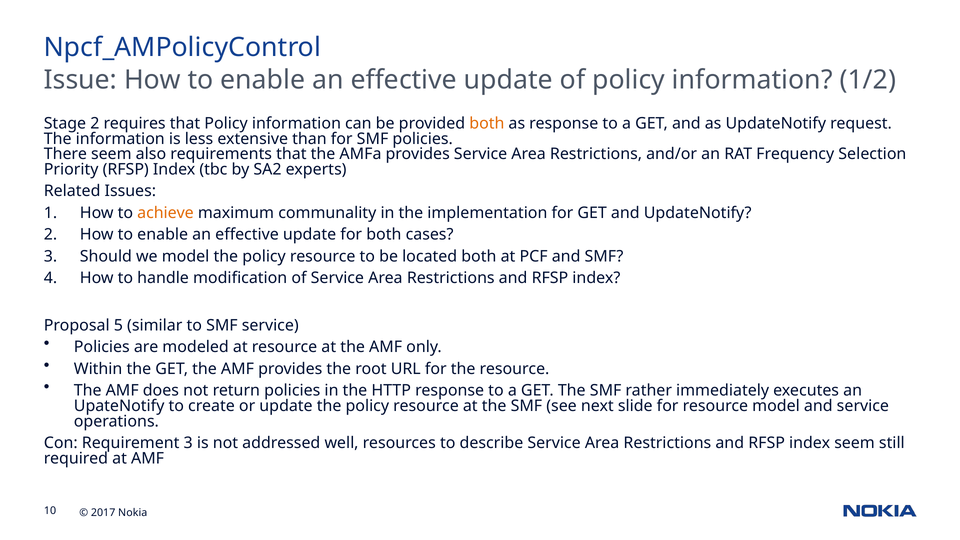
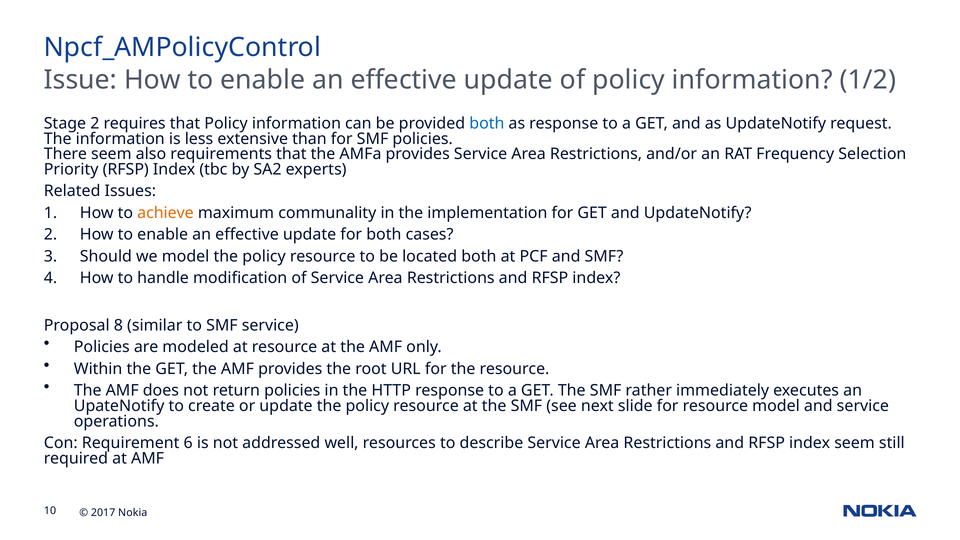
both at (487, 123) colour: orange -> blue
5: 5 -> 8
Requirement 3: 3 -> 6
